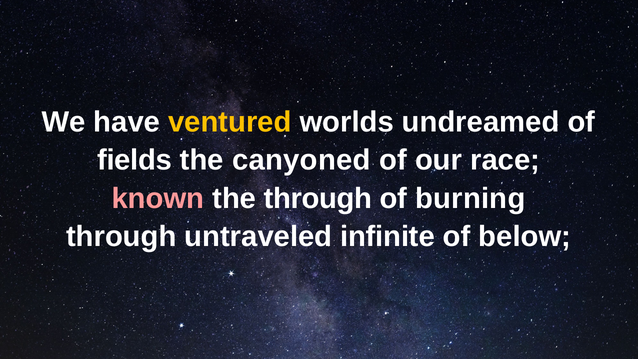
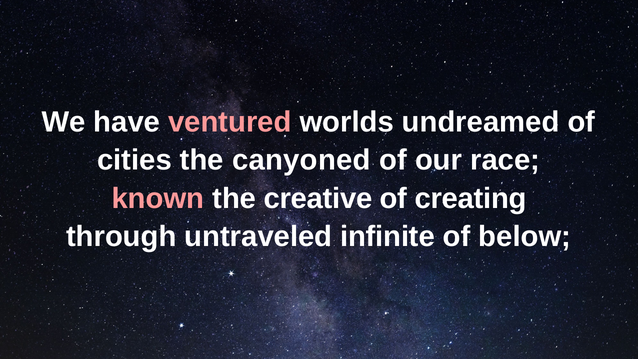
ventured colour: yellow -> pink
fields: fields -> cities
the through: through -> creative
burning: burning -> creating
